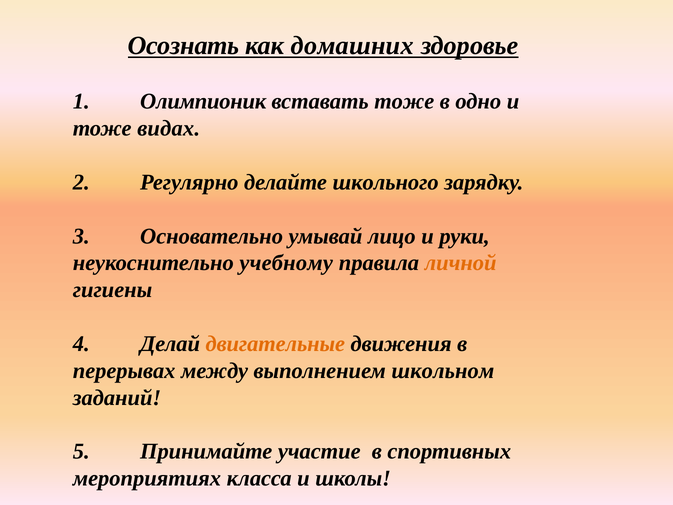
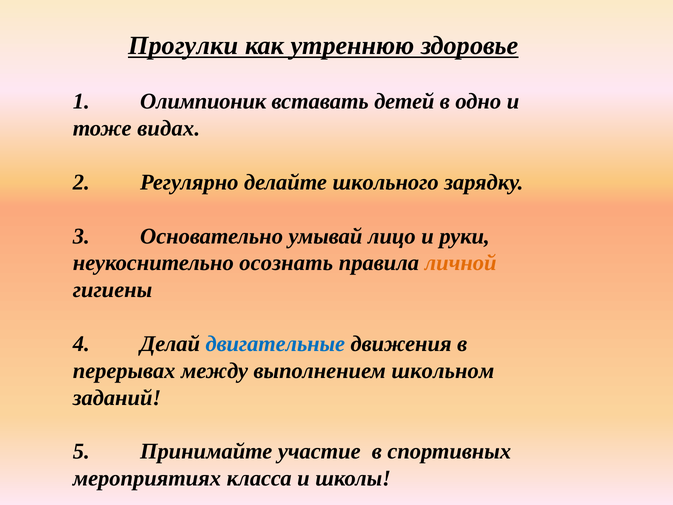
Осознать at (183, 46): Осознать -> Прогулки
домашних: домашних -> утреннюю
вставать тоже: тоже -> детей
учебному: учебному -> осознать
двигательные colour: orange -> blue
